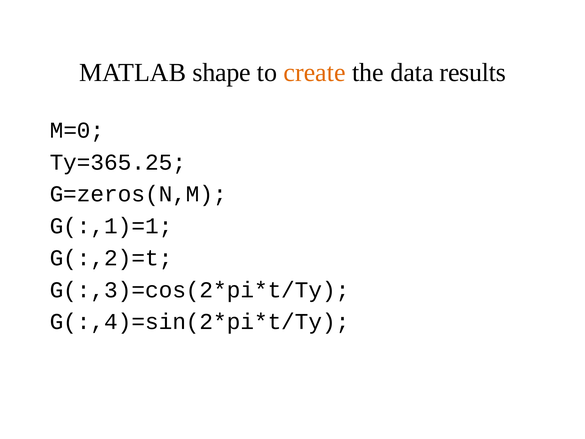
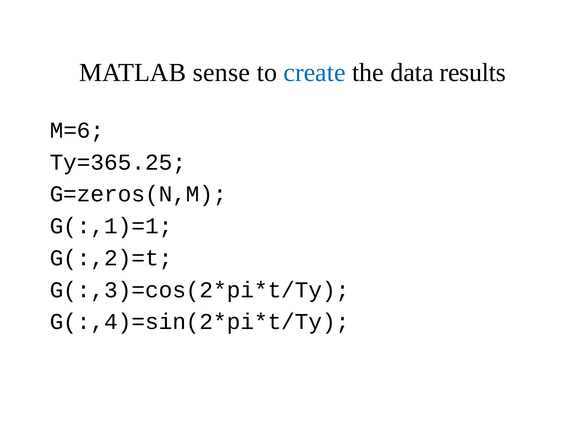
shape: shape -> sense
create colour: orange -> blue
M=0: M=0 -> M=6
